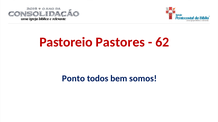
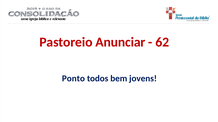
Pastores: Pastores -> Anunciar
somos: somos -> jovens
